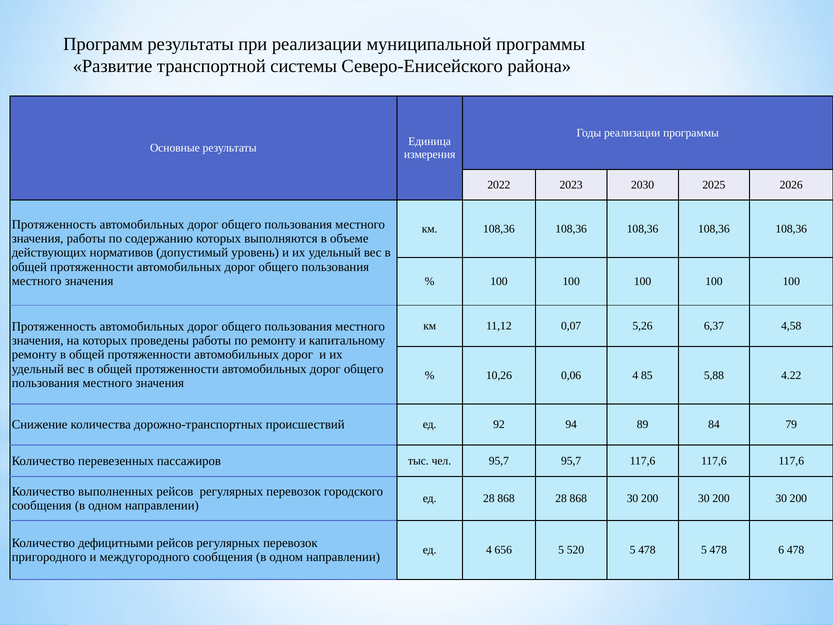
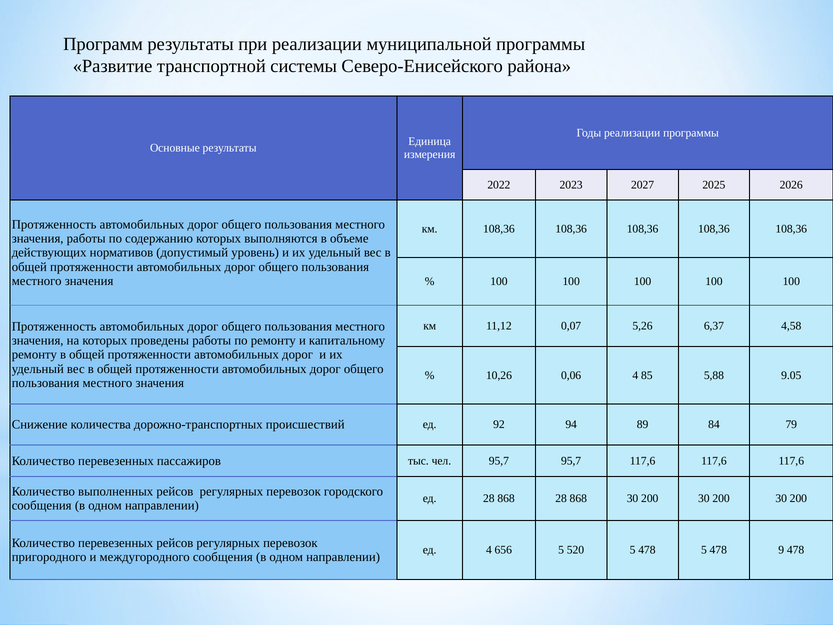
2030: 2030 -> 2027
4.22: 4.22 -> 9.05
дефицитными at (116, 543): дефицитными -> перевезенных
6: 6 -> 9
